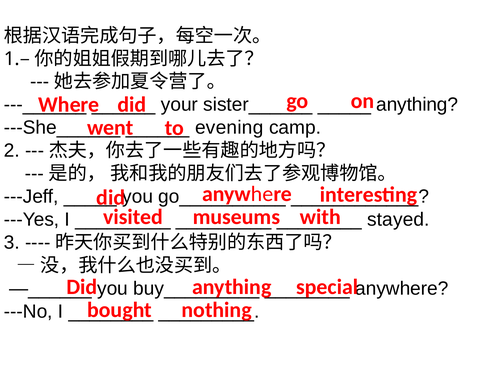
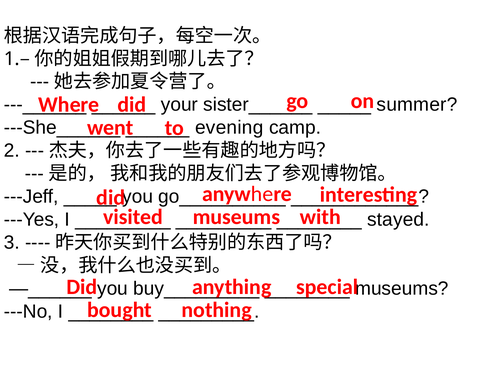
anything at (417, 105): anything -> summer
anywhere at (402, 288): anywhere -> museums
